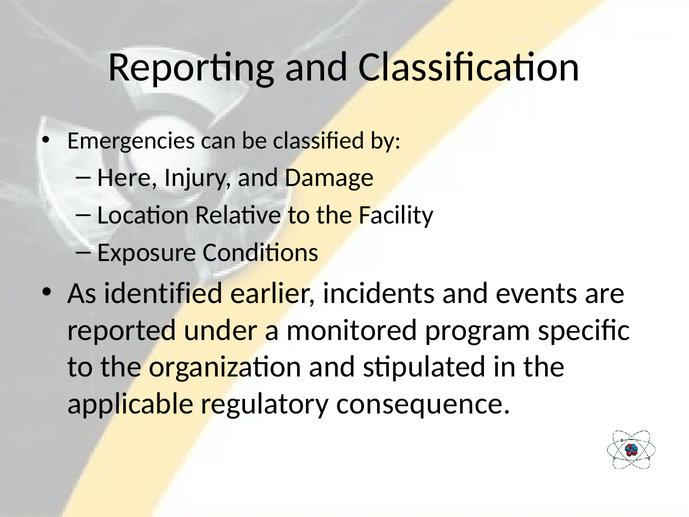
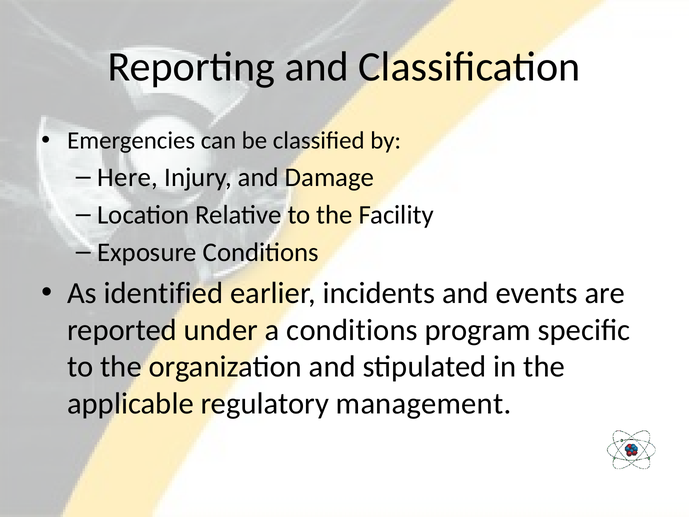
a monitored: monitored -> conditions
consequence: consequence -> management
